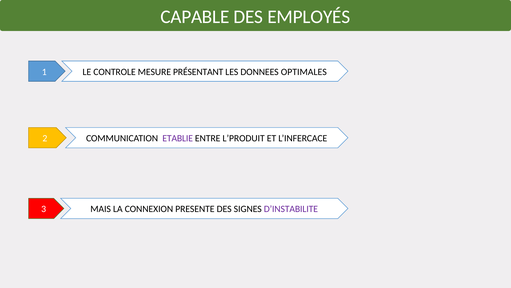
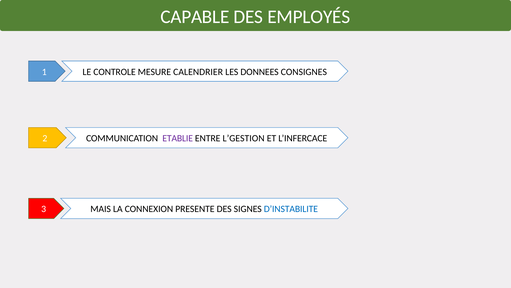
PRÉSENTANT: PRÉSENTANT -> CALENDRIER
OPTIMALES: OPTIMALES -> CONSIGNES
L’PRODUIT: L’PRODUIT -> L’GESTION
D’INSTABILITE colour: purple -> blue
